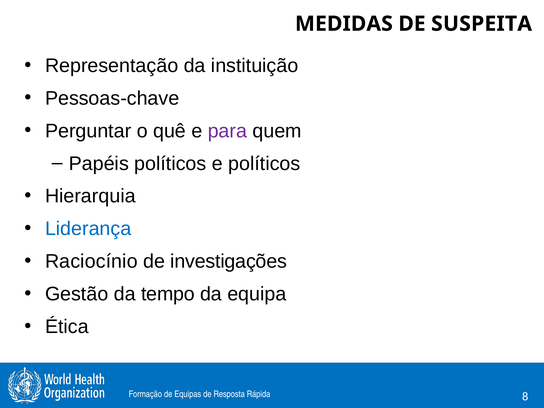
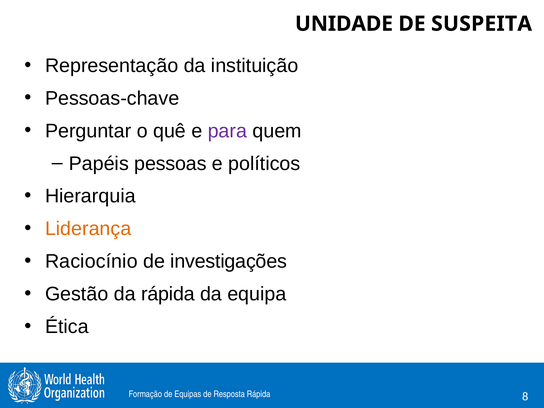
MEDIDAS: MEDIDAS -> UNIDADE
Papéis políticos: políticos -> pessoas
Liderança colour: blue -> orange
da tempo: tempo -> rápida
